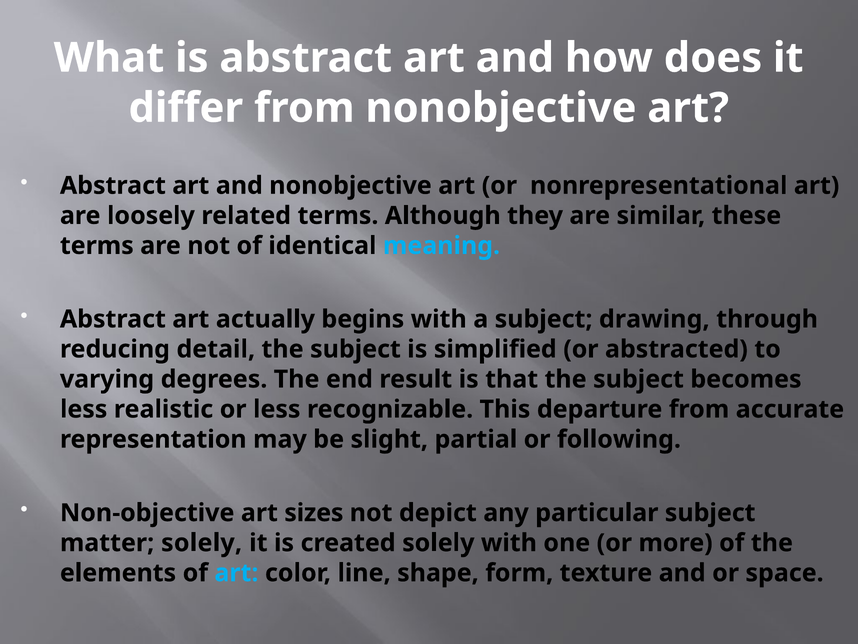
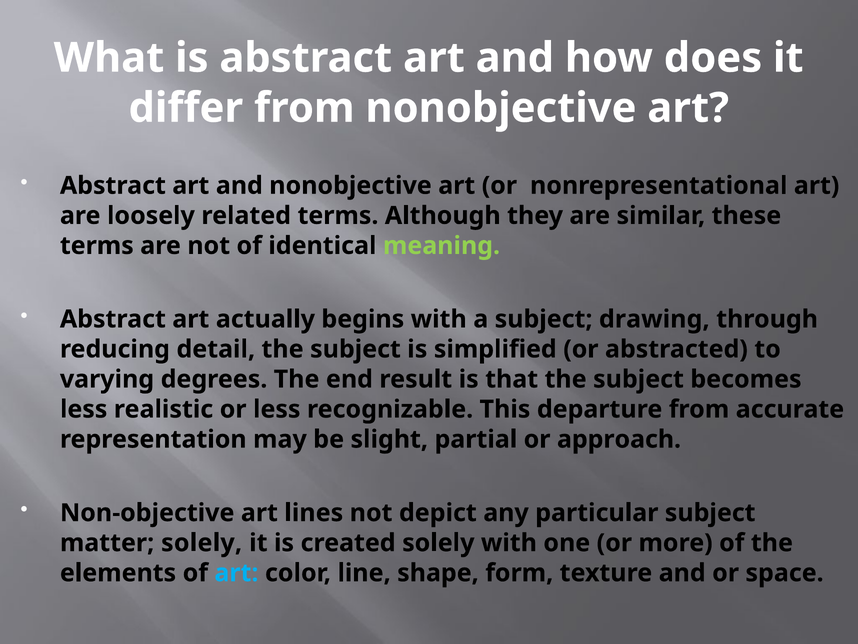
meaning colour: light blue -> light green
following: following -> approach
sizes: sizes -> lines
